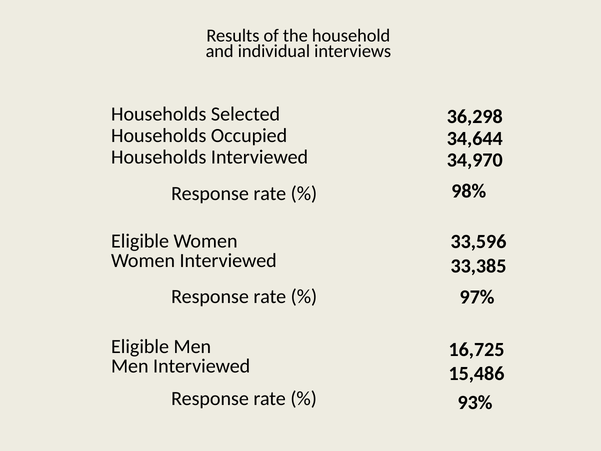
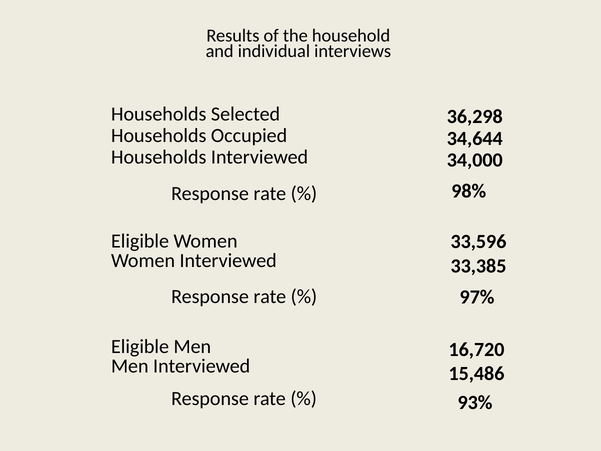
34,970: 34,970 -> 34,000
16,725: 16,725 -> 16,720
